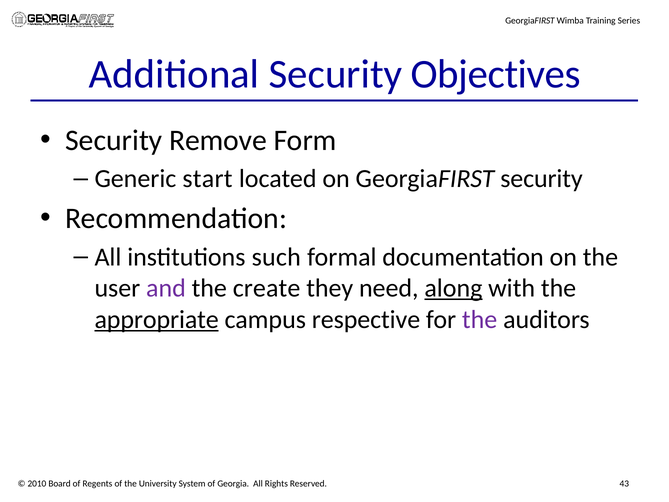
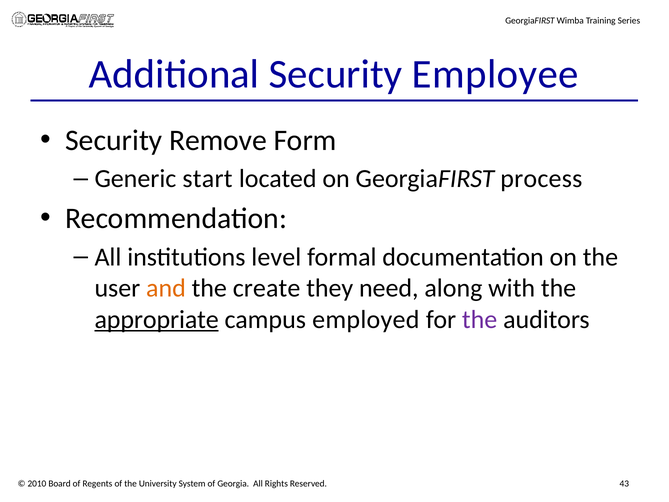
Objectives: Objectives -> Employee
GeorgiaFIRST security: security -> process
such: such -> level
and colour: purple -> orange
along underline: present -> none
respective: respective -> employed
